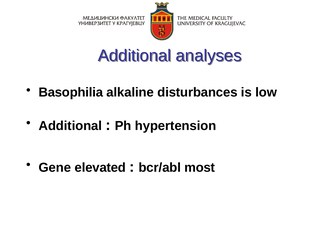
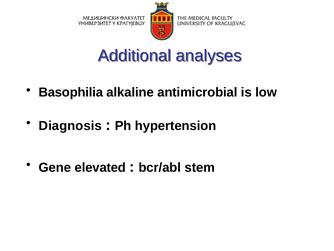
disturbances: disturbances -> antimicrobial
Additional at (70, 126): Additional -> Diagnosis
most: most -> stem
